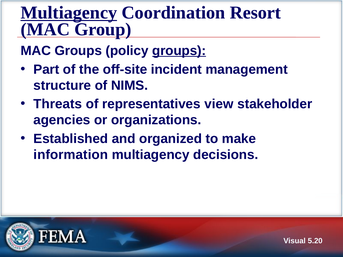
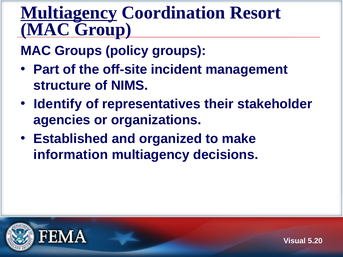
groups at (179, 51) underline: present -> none
Threats: Threats -> Identify
view: view -> their
